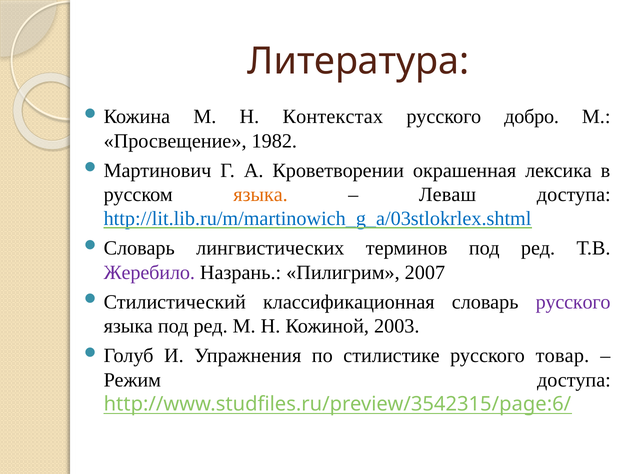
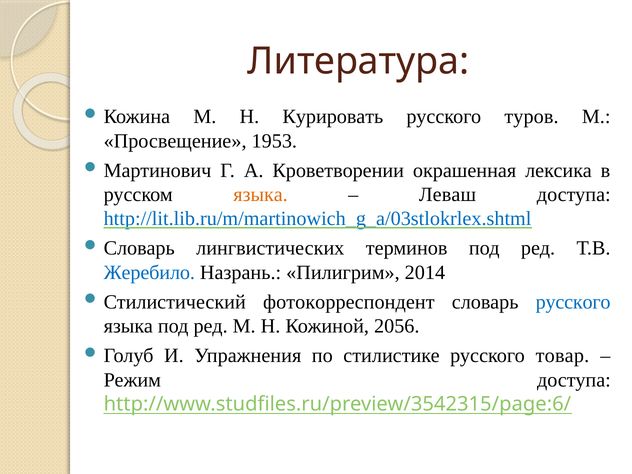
Контекстах: Контекстах -> Курировать
добро: добро -> туров
1982: 1982 -> 1953
Жеребило colour: purple -> blue
2007: 2007 -> 2014
классификационная: классификационная -> фотокорреспондент
русского at (573, 302) colour: purple -> blue
2003: 2003 -> 2056
